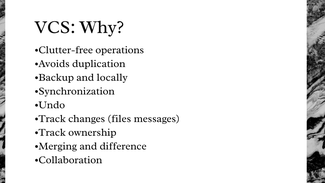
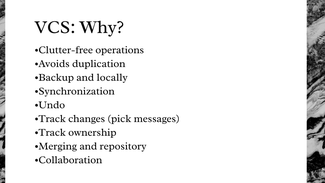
files: files -> pick
difference: difference -> repository
